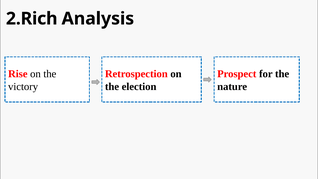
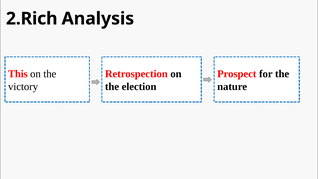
Rise: Rise -> This
